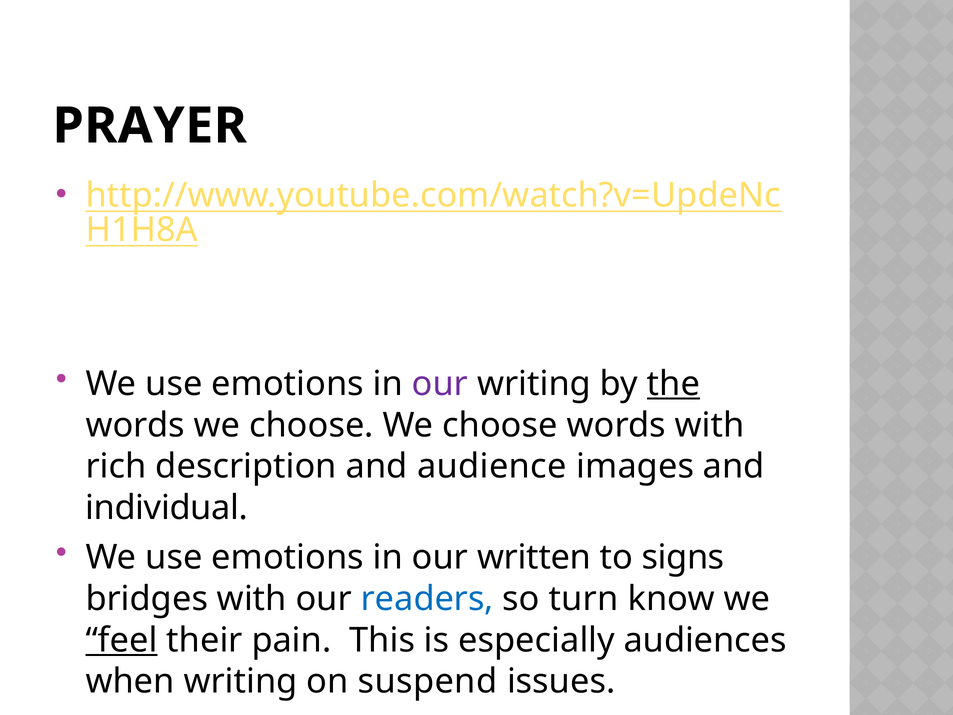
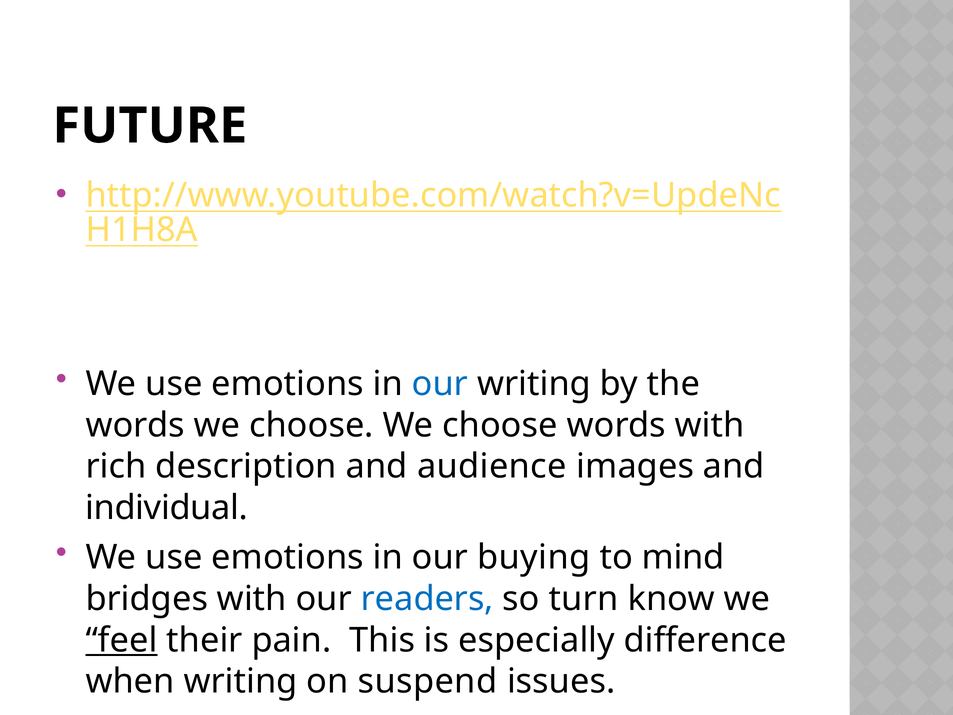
PRAYER: PRAYER -> FUTURE
our at (440, 384) colour: purple -> blue
the underline: present -> none
written: written -> buying
signs: signs -> mind
audiences: audiences -> difference
